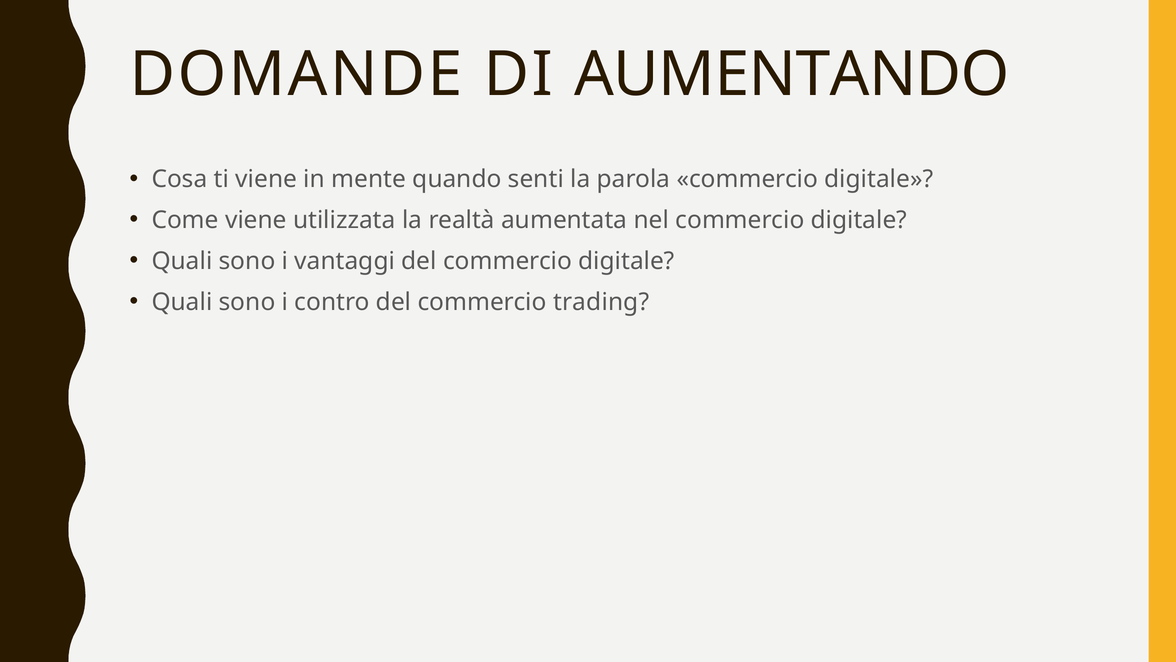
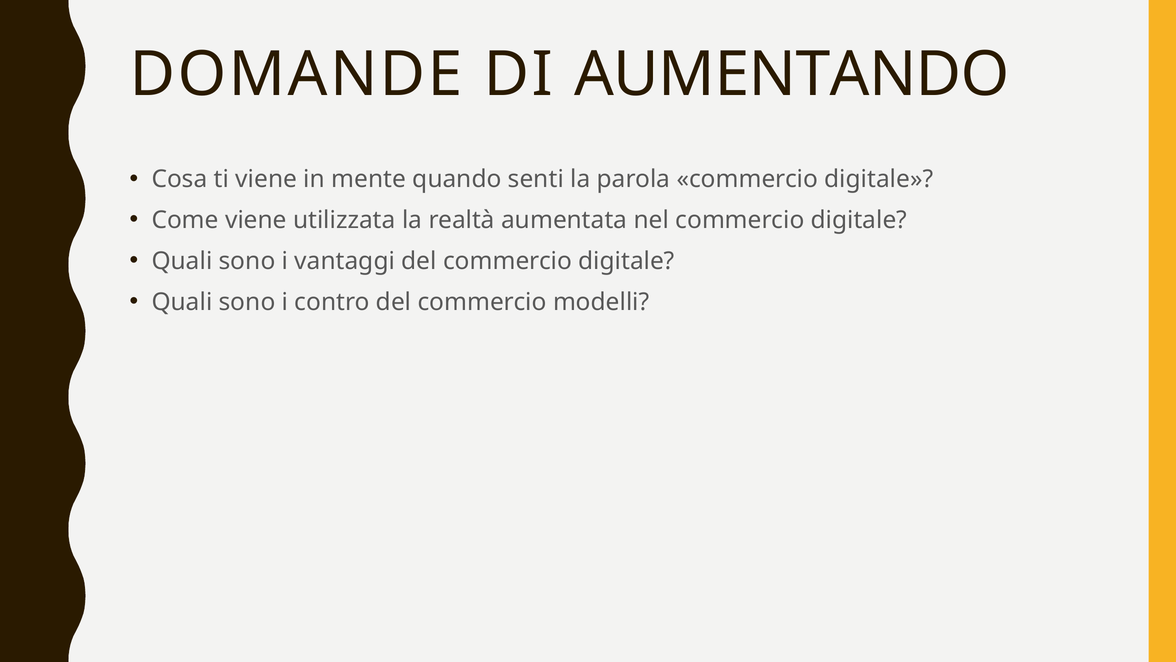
trading: trading -> modelli
